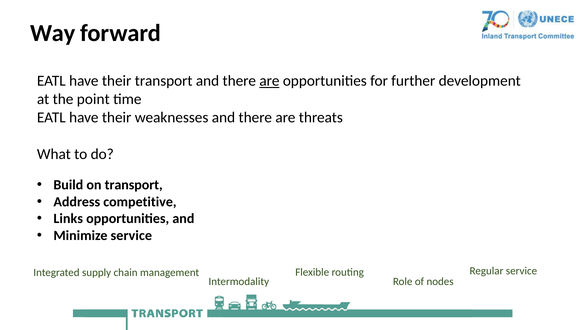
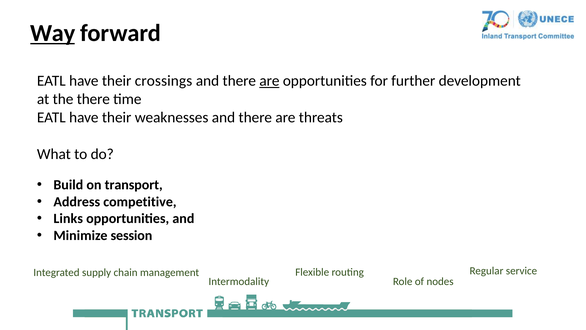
Way underline: none -> present
their transport: transport -> crossings
the point: point -> there
Minimize service: service -> session
